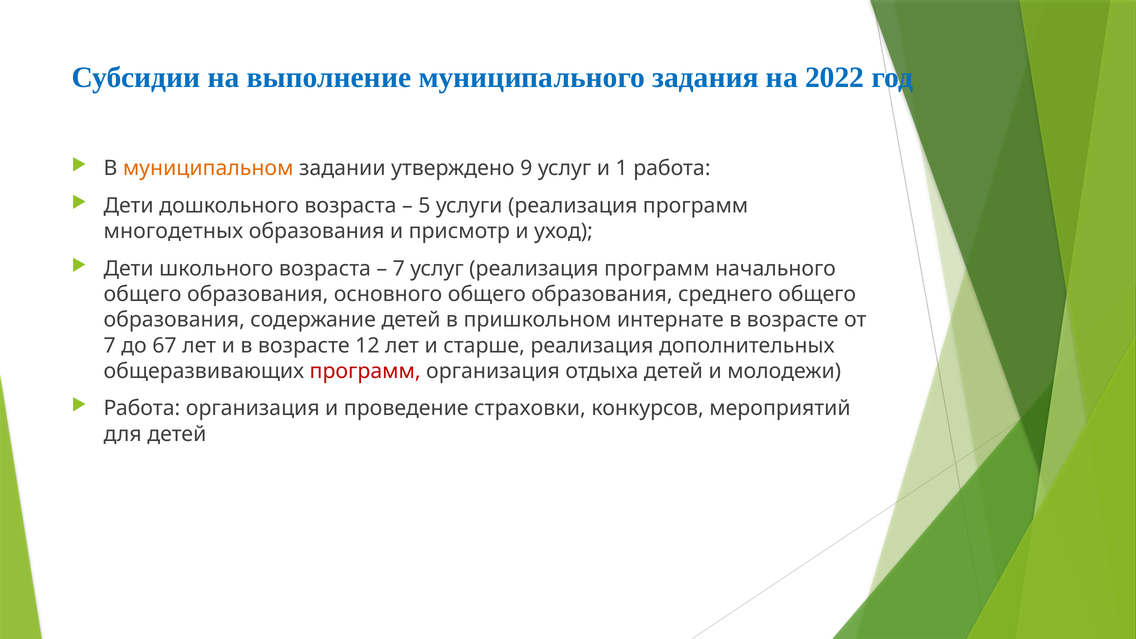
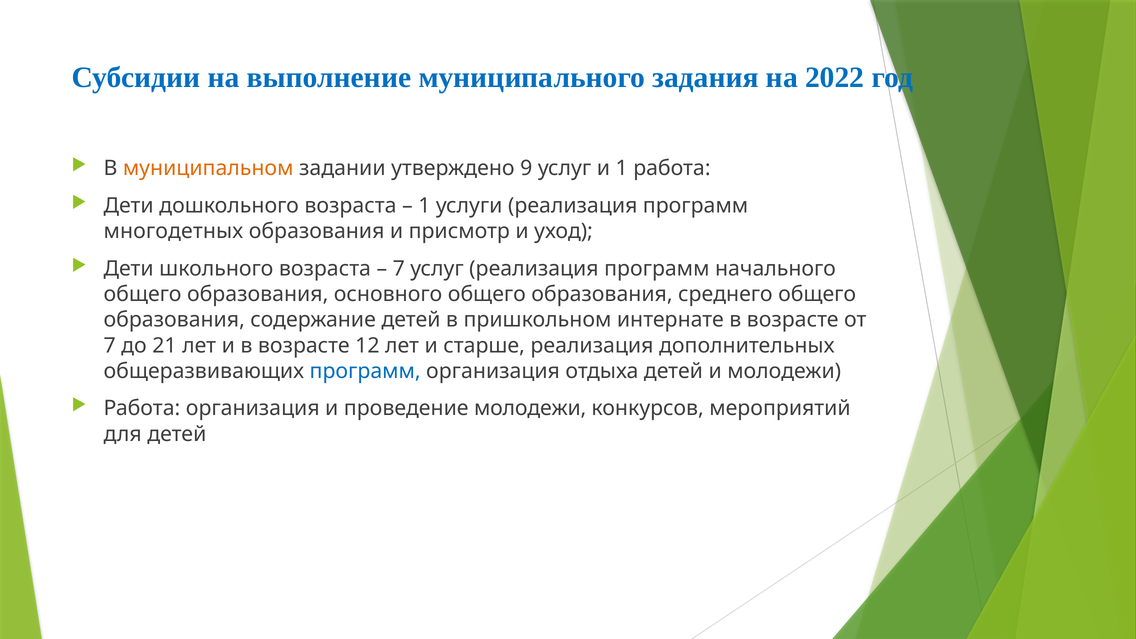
5 at (424, 206): 5 -> 1
67: 67 -> 21
программ at (365, 371) colour: red -> blue
проведение страховки: страховки -> молодежи
